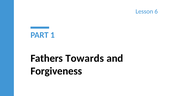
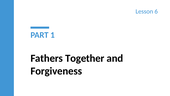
Towards: Towards -> Together
